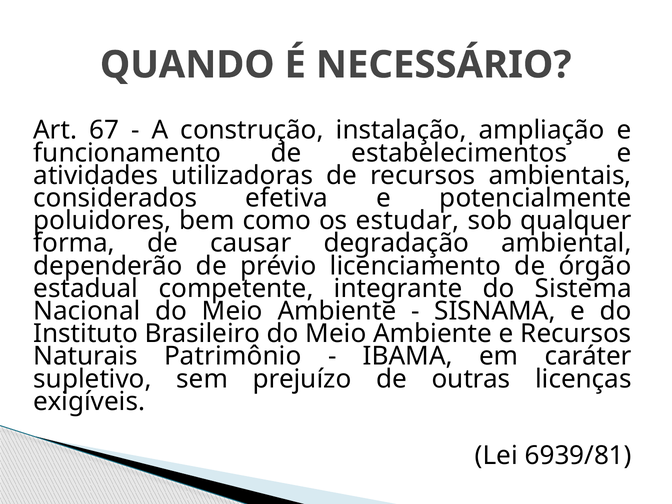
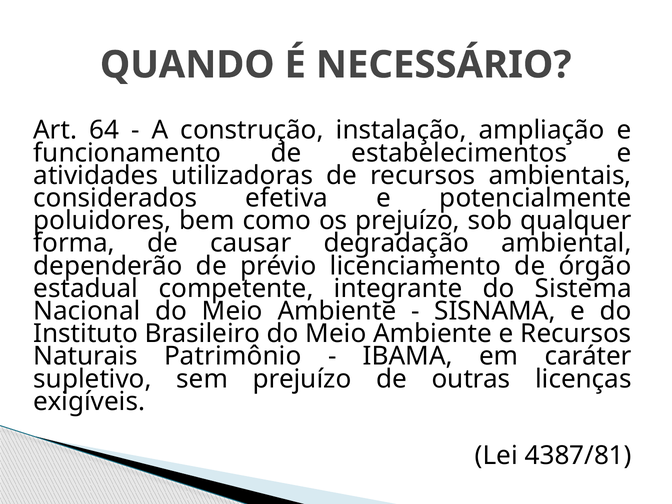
67: 67 -> 64
os estudar: estudar -> prejuízo
6939/81: 6939/81 -> 4387/81
